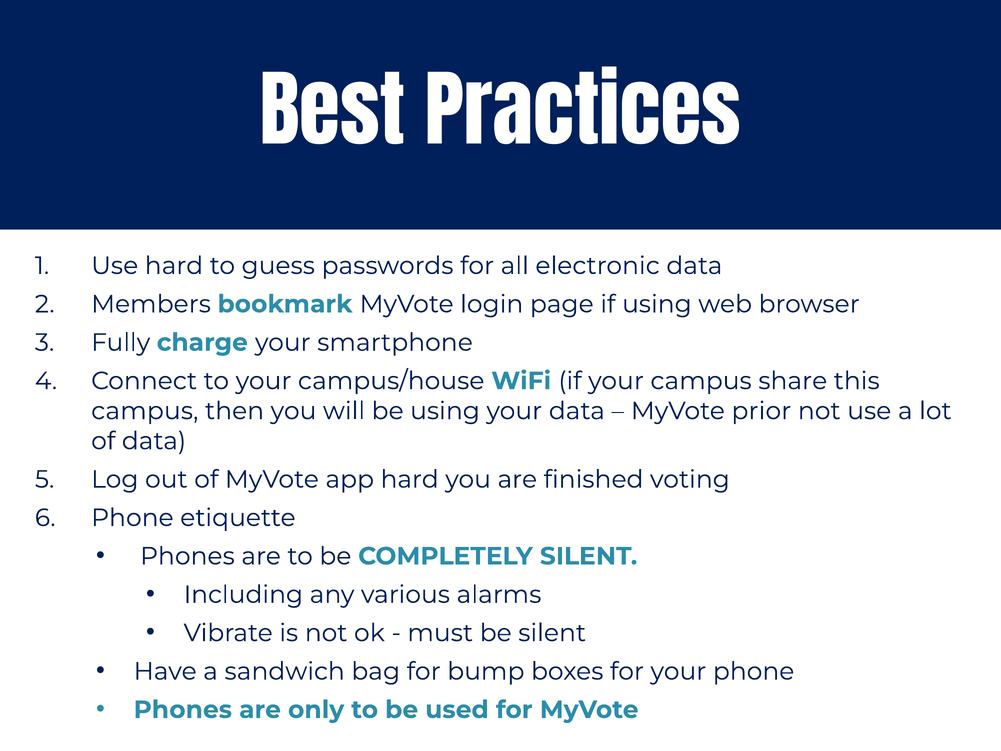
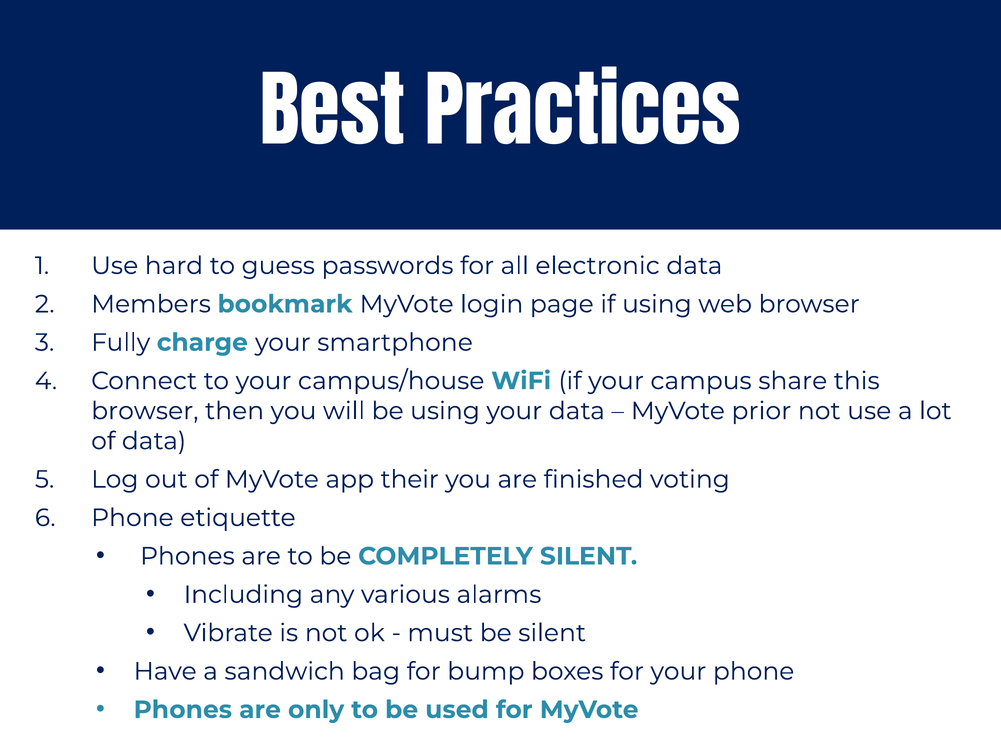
campus at (145, 411): campus -> browser
app hard: hard -> their
